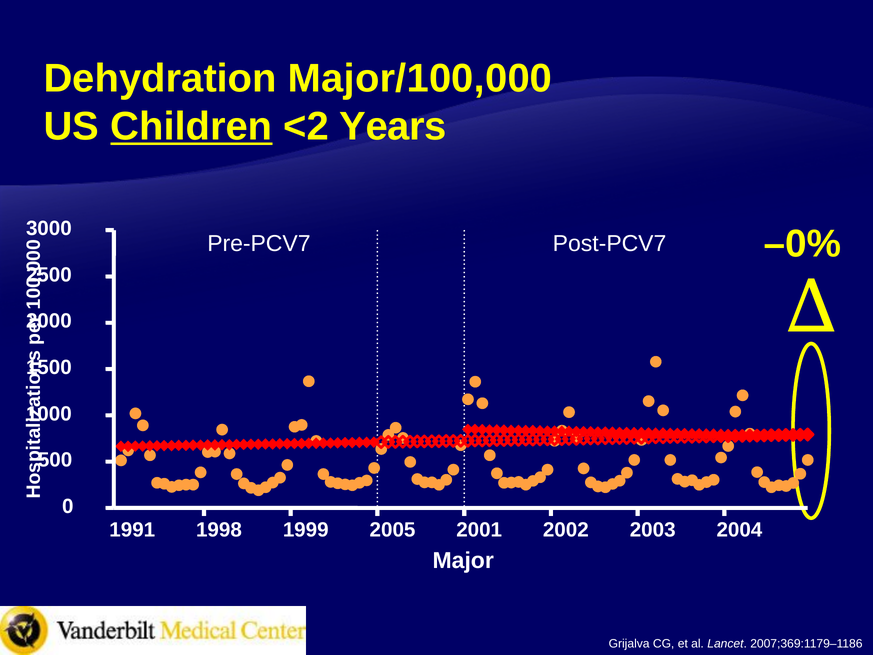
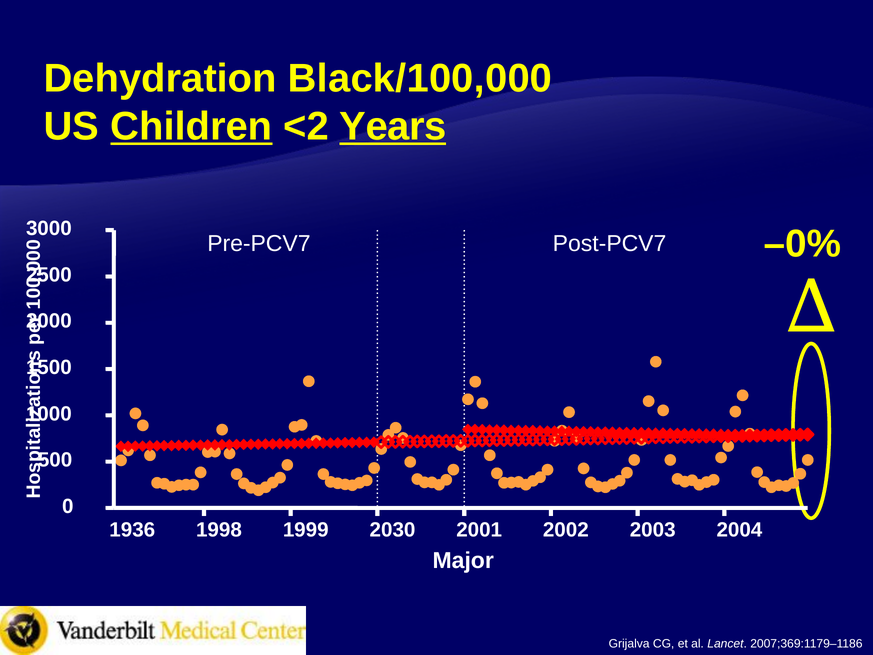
Major/100,000: Major/100,000 -> Black/100,000
Years underline: none -> present
1991: 1991 -> 1936
2005: 2005 -> 2030
